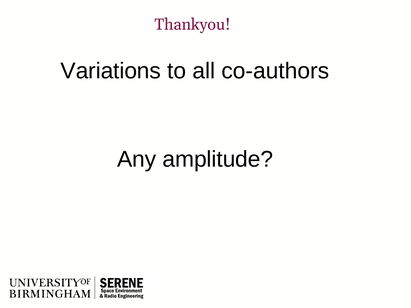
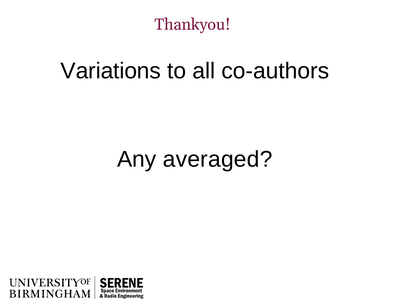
amplitude: amplitude -> averaged
